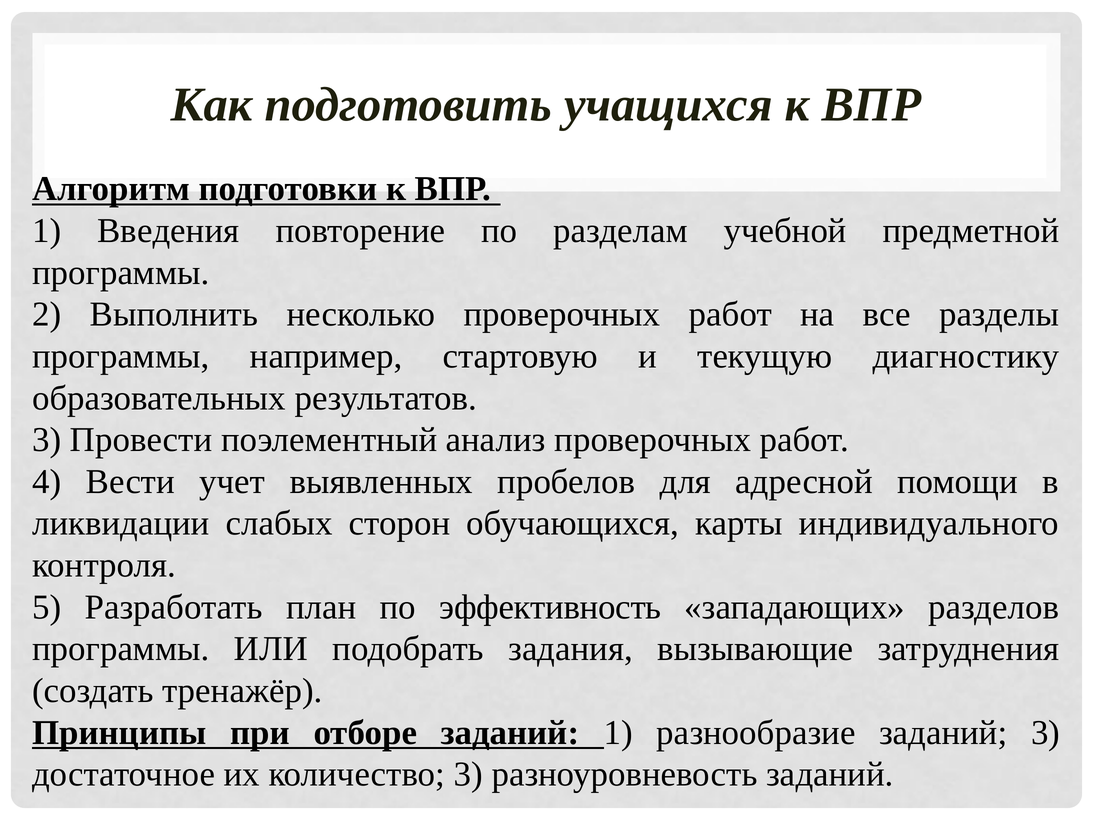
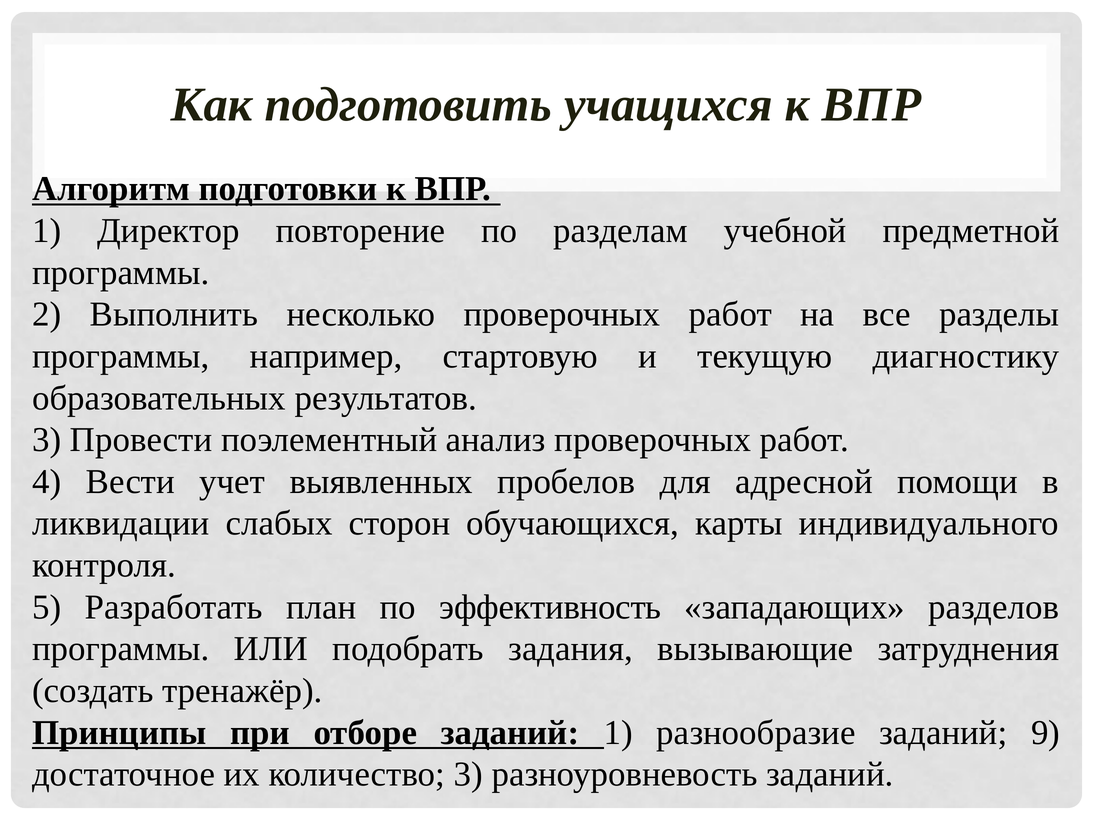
Введения: Введения -> Директор
заданий 3: 3 -> 9
